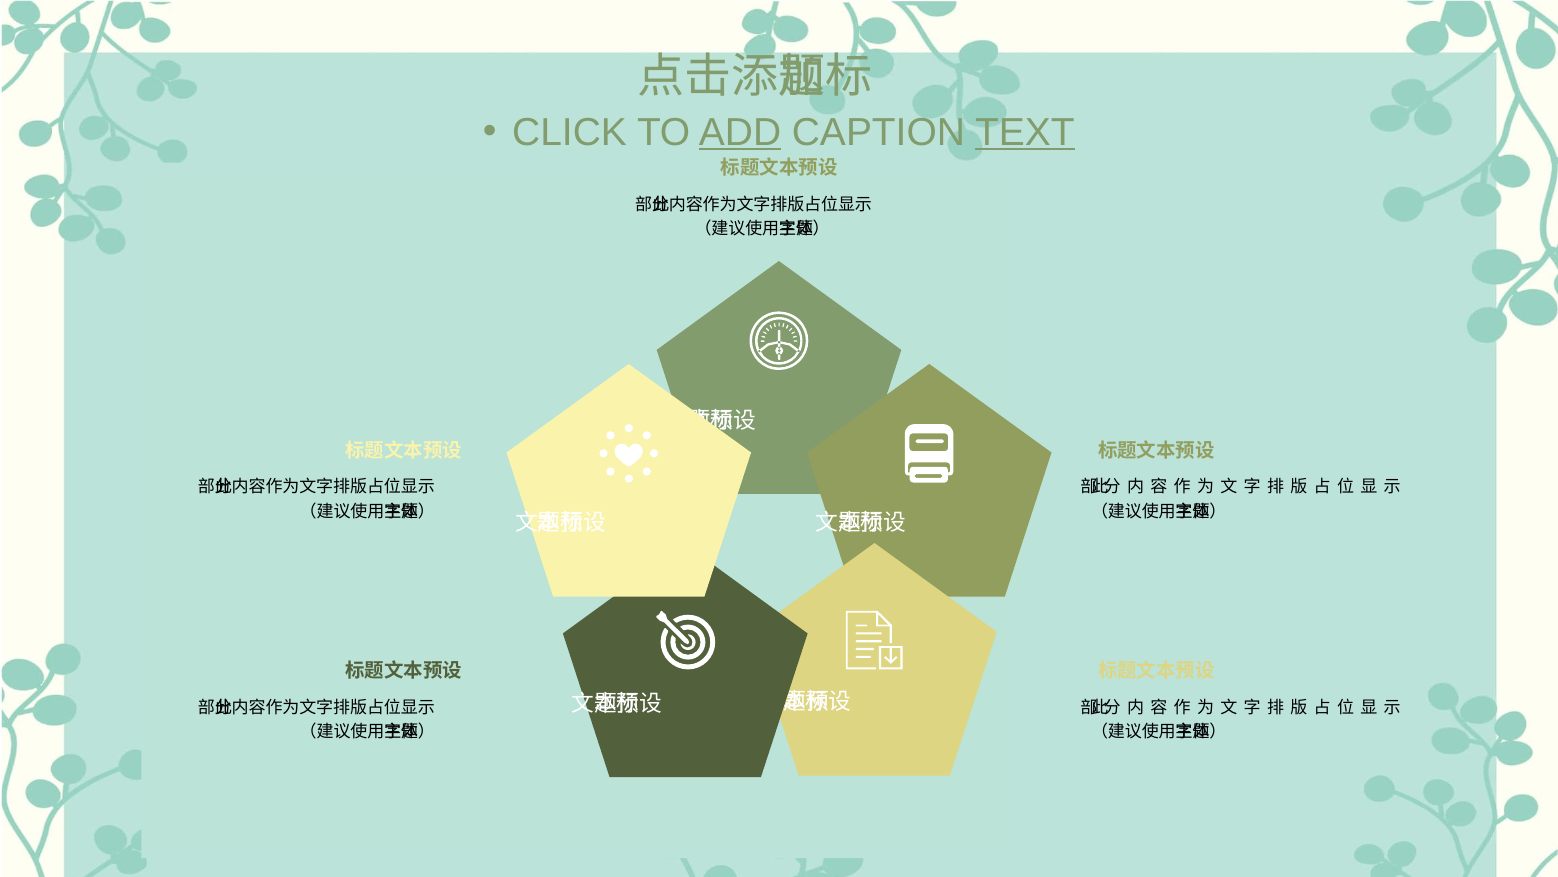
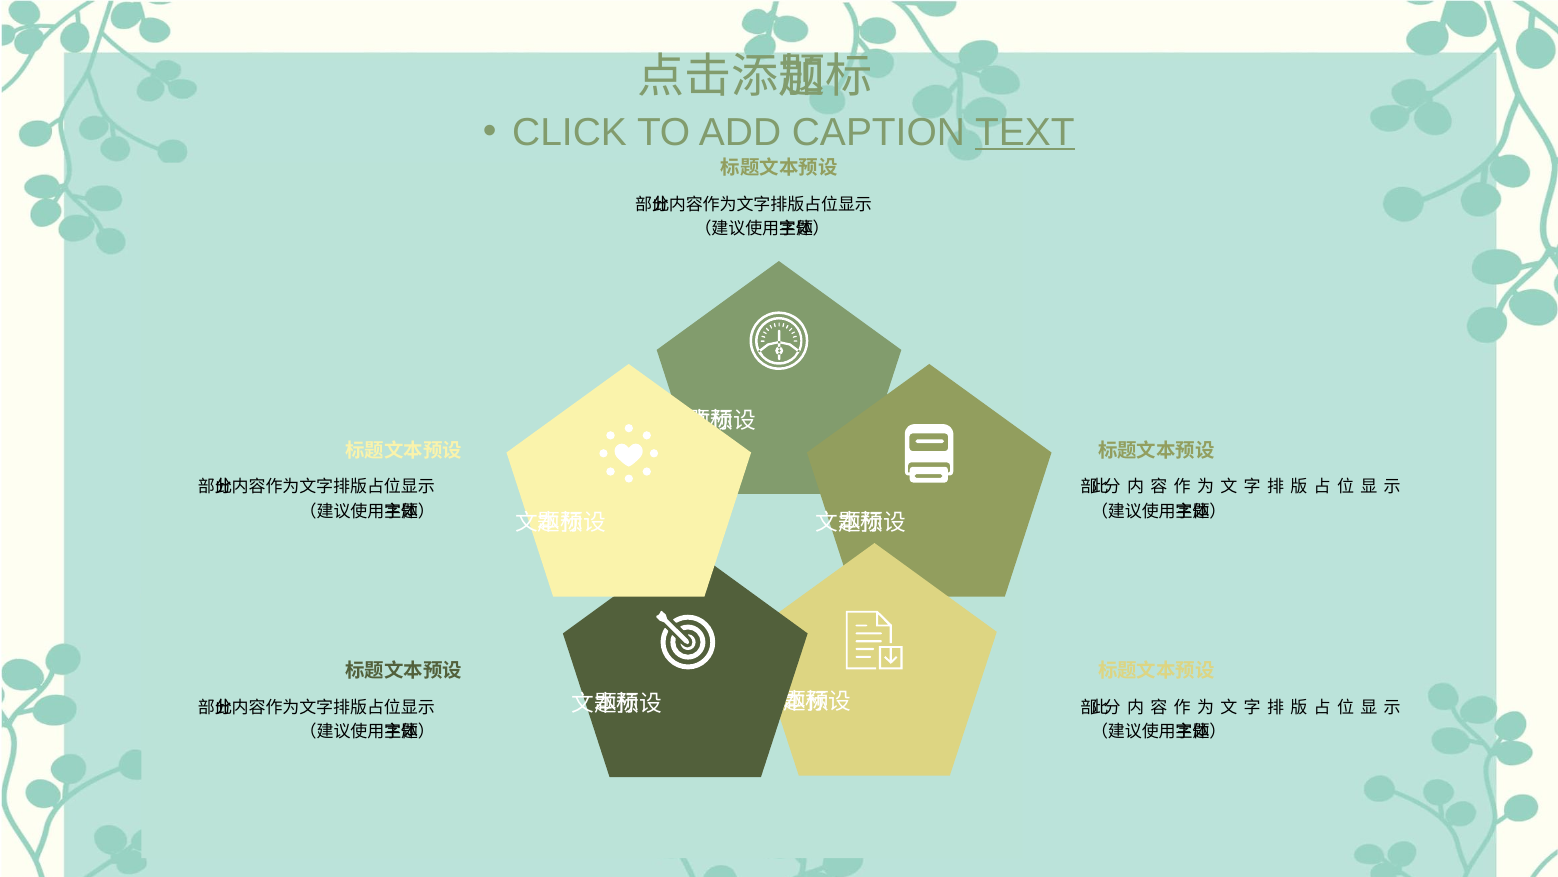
ADD underline: present -> none
